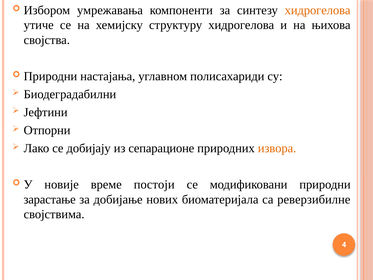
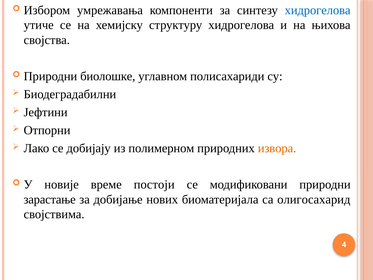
хидрогелова at (318, 10) colour: orange -> blue
настајања: настајања -> биолошке
сепарационе: сепарационе -> полимерном
реверзибилне: реверзибилне -> олигосахарид
